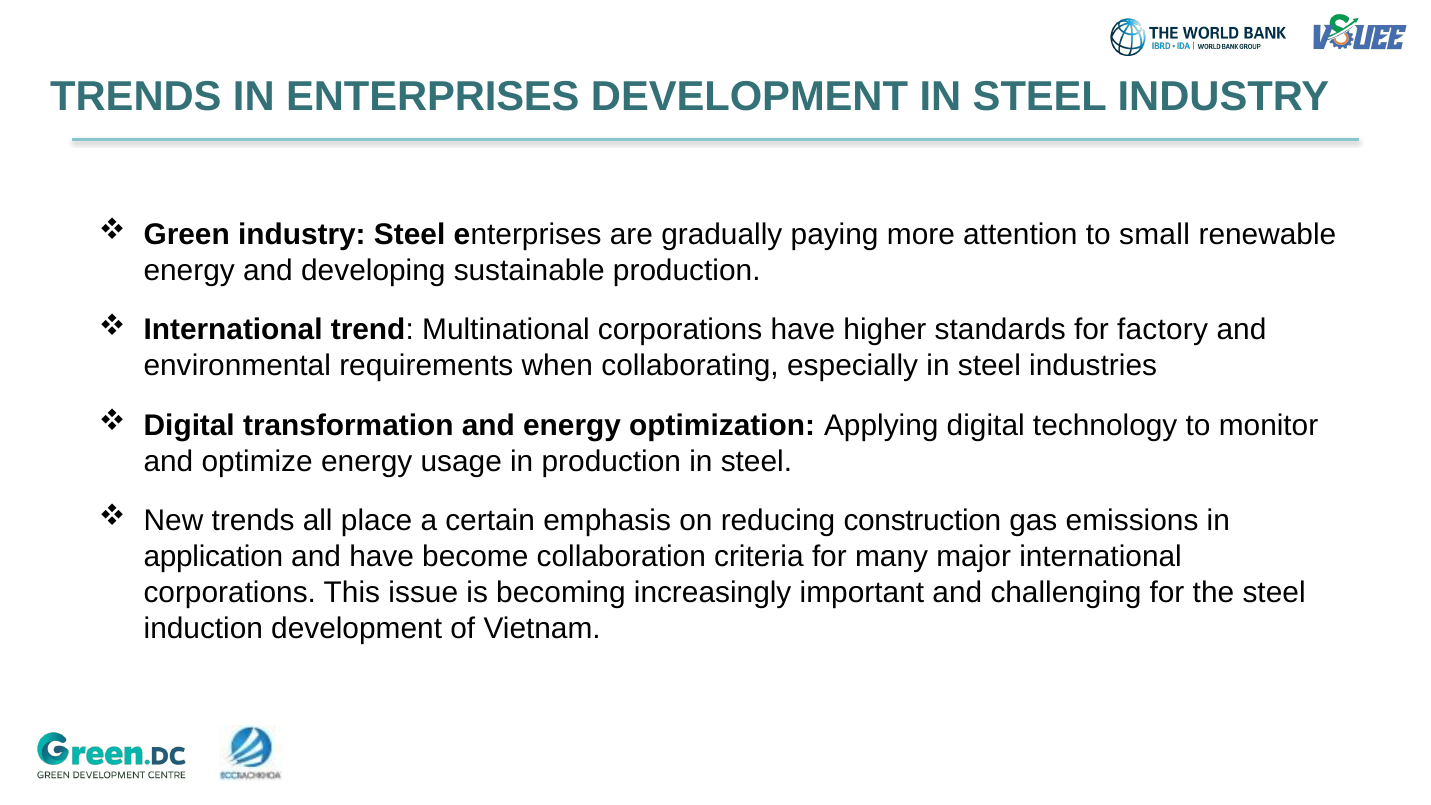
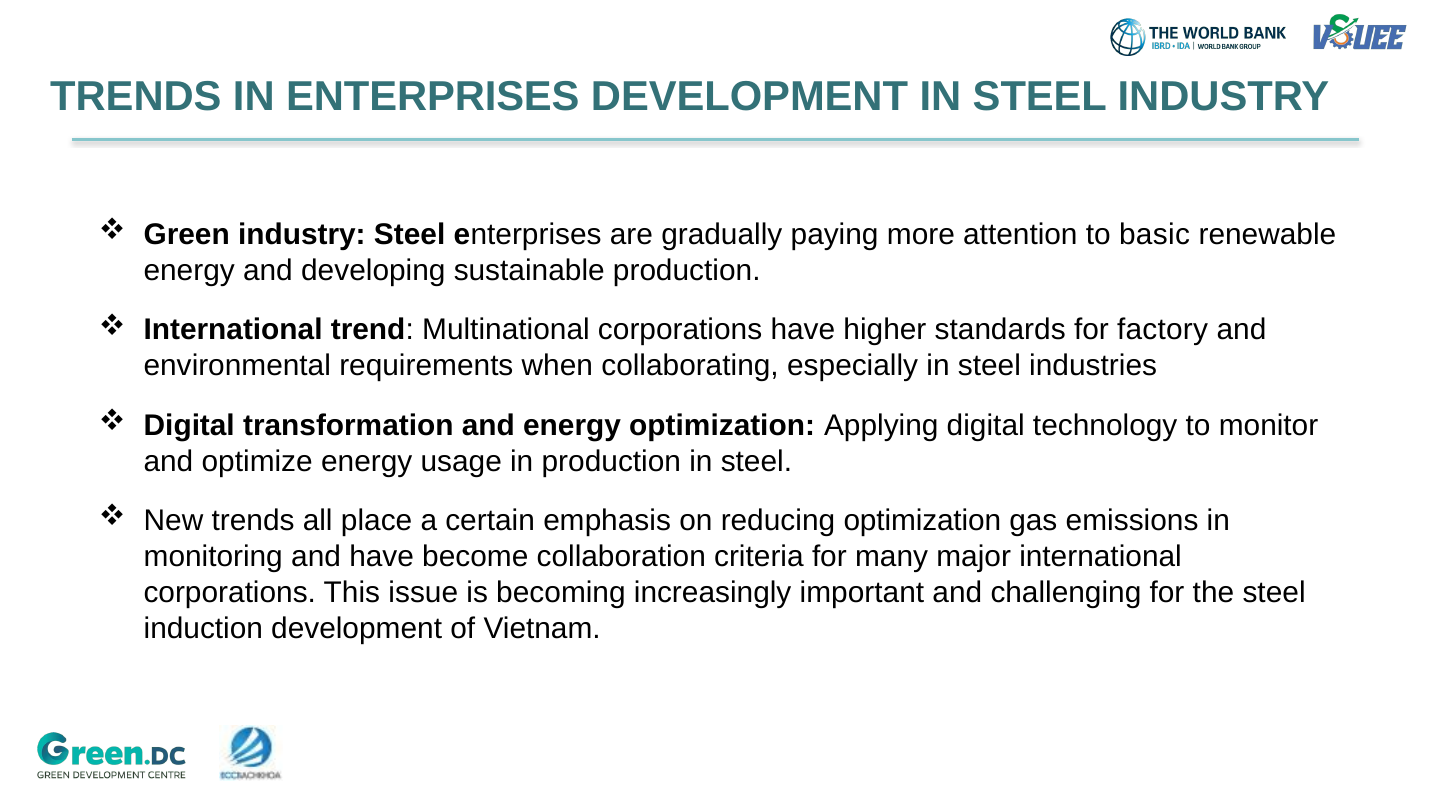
small: small -> basic
reducing construction: construction -> optimization
application: application -> monitoring
